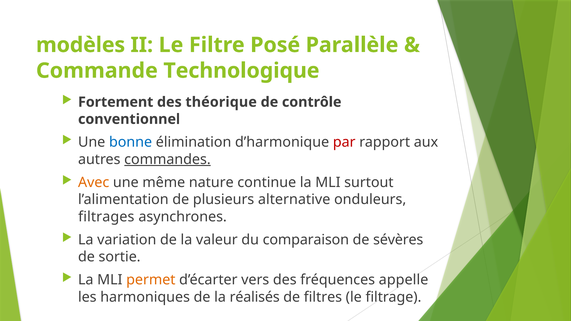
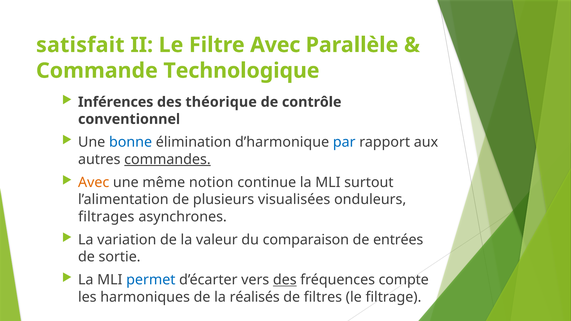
modèles: modèles -> satisfait
Filtre Posé: Posé -> Avec
Fortement: Fortement -> Inférences
par colour: red -> blue
nature: nature -> notion
alternative: alternative -> visualisées
sévères: sévères -> entrées
permet colour: orange -> blue
des at (285, 280) underline: none -> present
appelle: appelle -> compte
